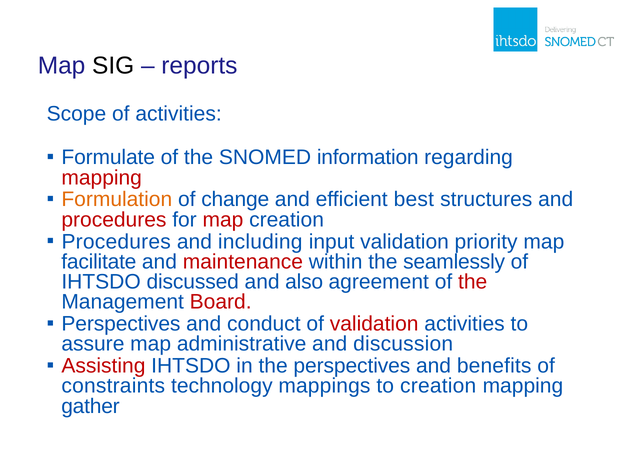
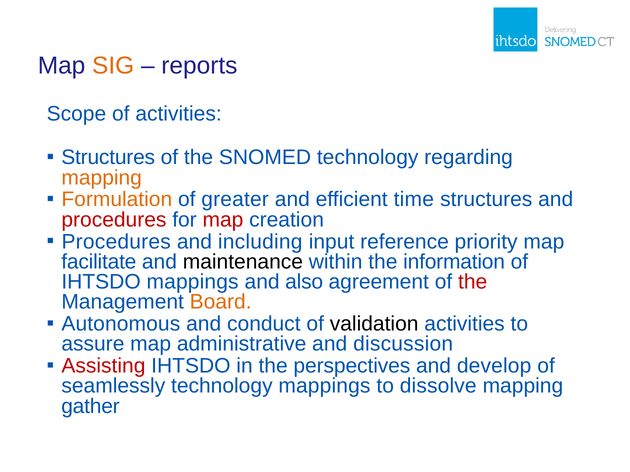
SIG colour: black -> orange
Formulate at (108, 158): Formulate -> Structures
SNOMED information: information -> technology
mapping at (102, 178) colour: red -> orange
change: change -> greater
best: best -> time
input validation: validation -> reference
maintenance colour: red -> black
seamlessly: seamlessly -> information
IHTSDO discussed: discussed -> mappings
Board colour: red -> orange
Perspectives at (121, 324): Perspectives -> Autonomous
validation at (374, 324) colour: red -> black
benefits: benefits -> develop
constraints: constraints -> seamlessly
to creation: creation -> dissolve
